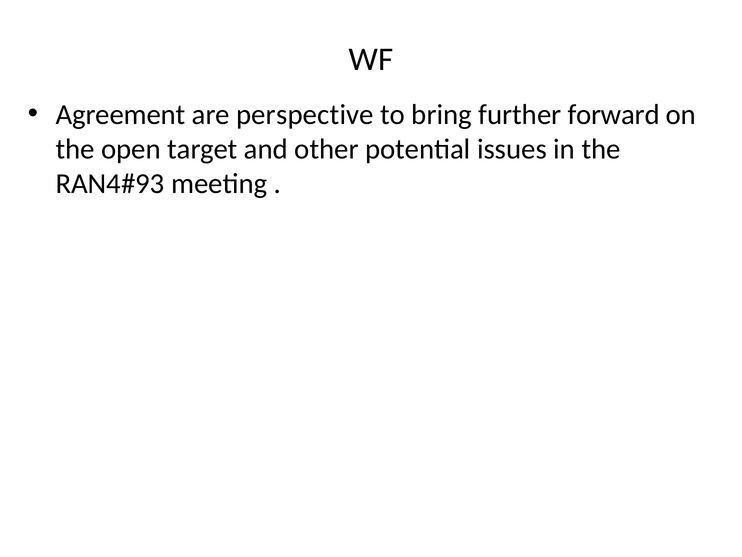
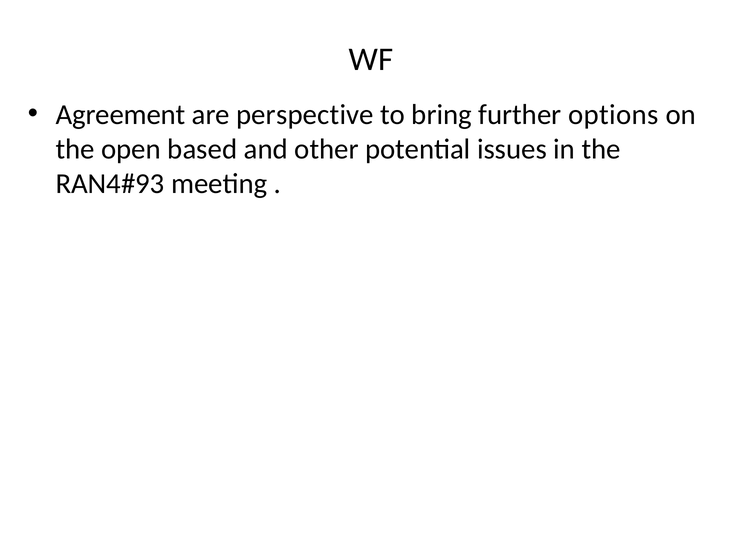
forward: forward -> options
target: target -> based
